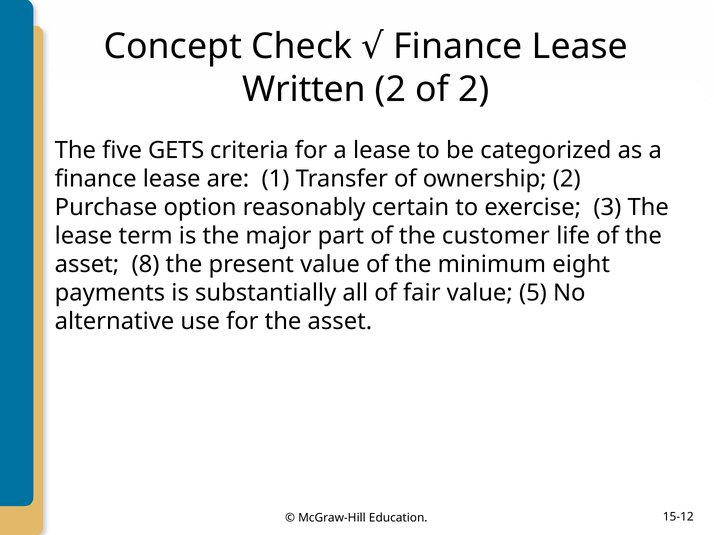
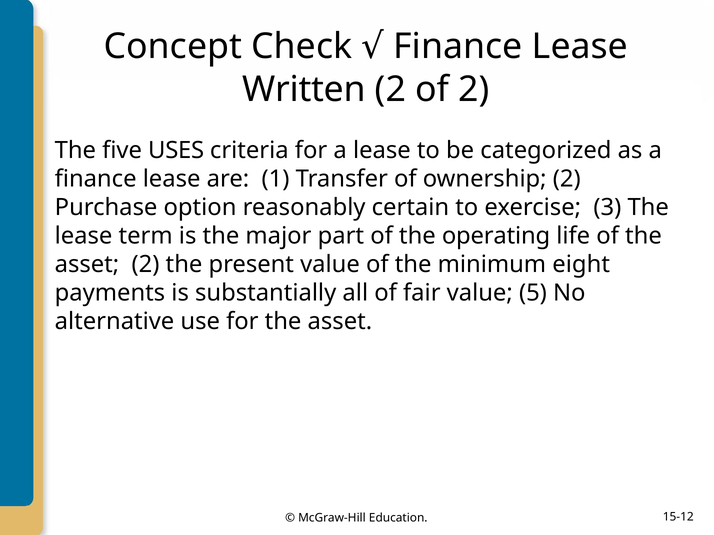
GETS: GETS -> USES
customer: customer -> operating
asset 8: 8 -> 2
